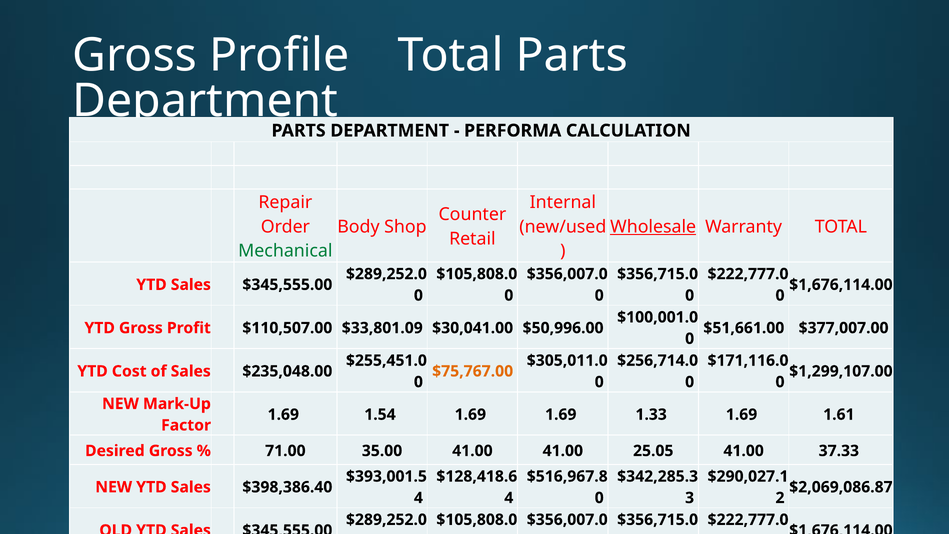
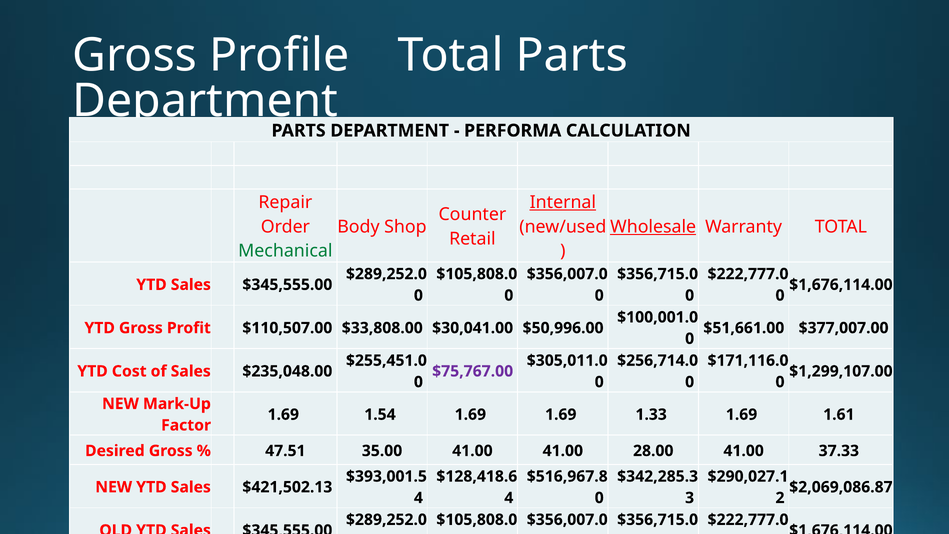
Internal underline: none -> present
$33,801.09: $33,801.09 -> $33,808.00
$75,767.00 colour: orange -> purple
71.00: 71.00 -> 47.51
25.05: 25.05 -> 28.00
$398,386.40: $398,386.40 -> $421,502.13
